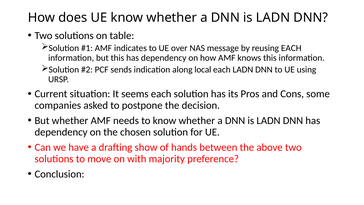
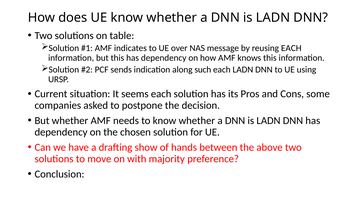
local: local -> such
